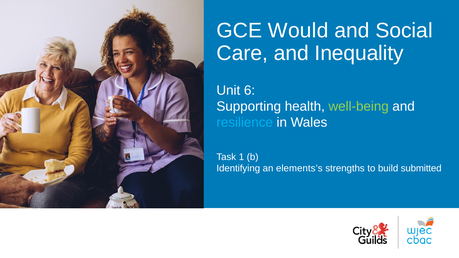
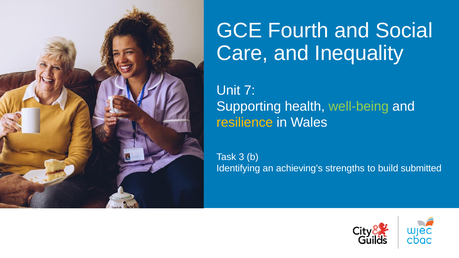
Would: Would -> Fourth
6: 6 -> 7
resilience colour: light blue -> yellow
1: 1 -> 3
elements’s: elements’s -> achieving’s
